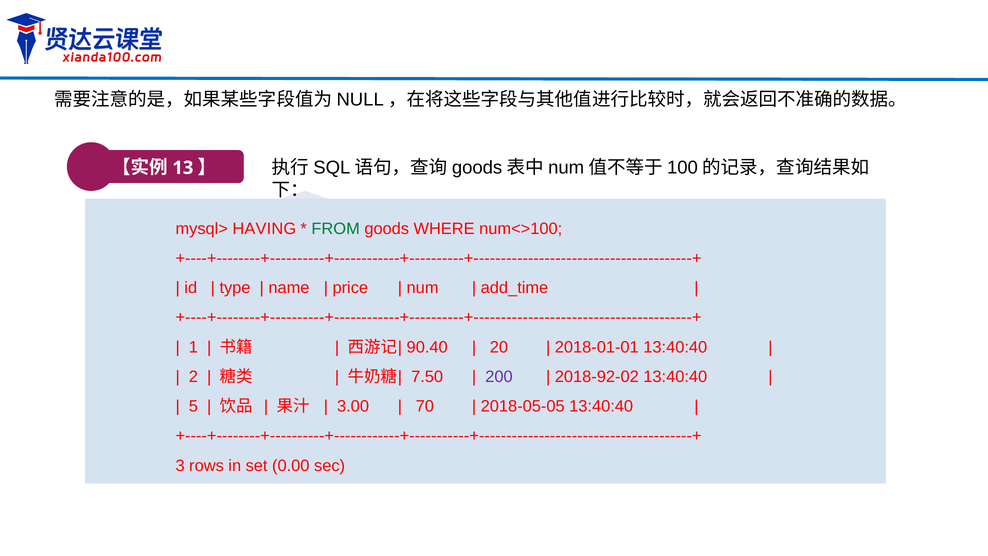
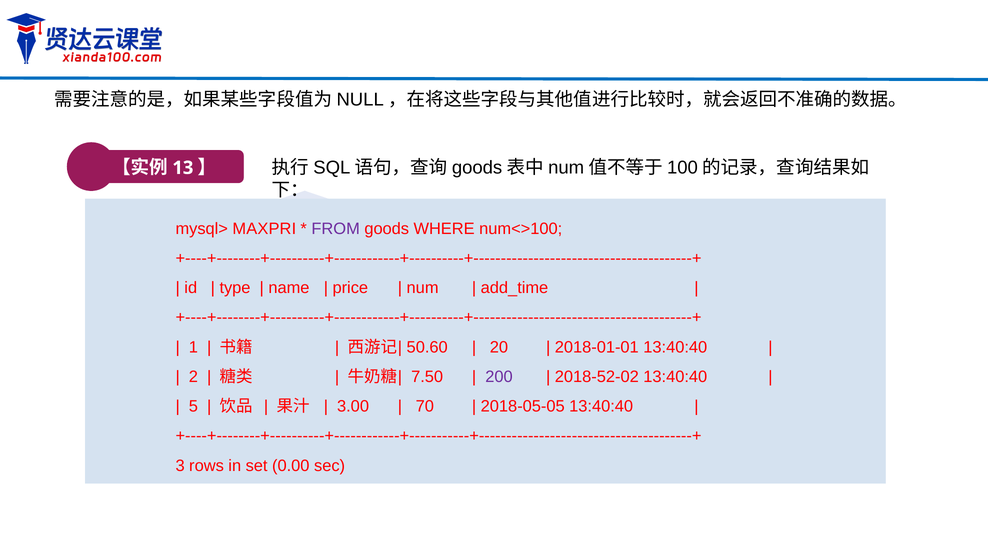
HAVING: HAVING -> MAXPRI
FROM colour: green -> purple
90.40: 90.40 -> 50.60
2018-92-02: 2018-92-02 -> 2018-52-02
